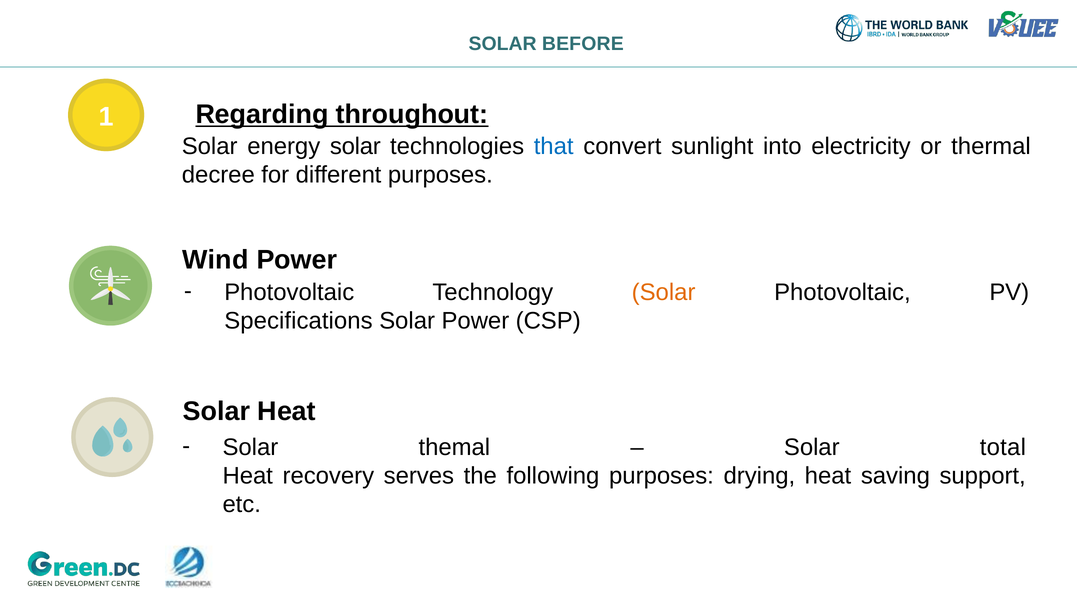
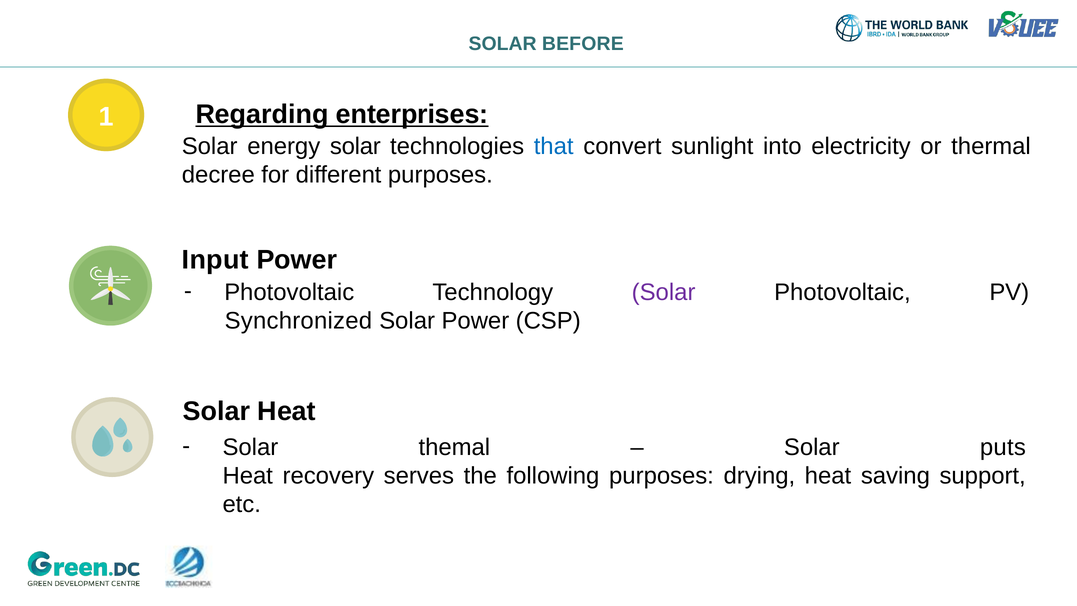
throughout: throughout -> enterprises
Wind: Wind -> Input
Solar at (664, 292) colour: orange -> purple
Specifications: Specifications -> Synchronized
total: total -> puts
